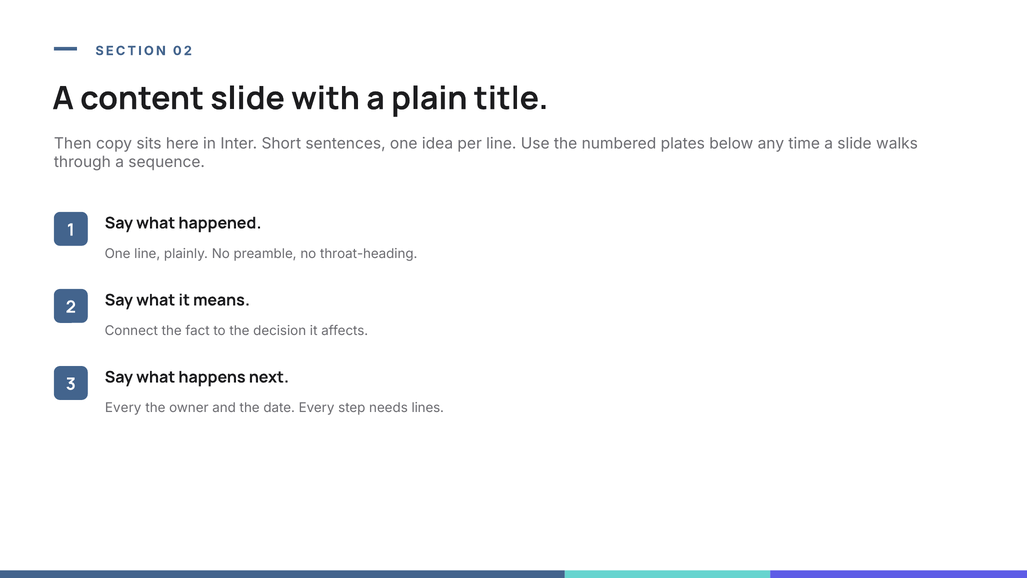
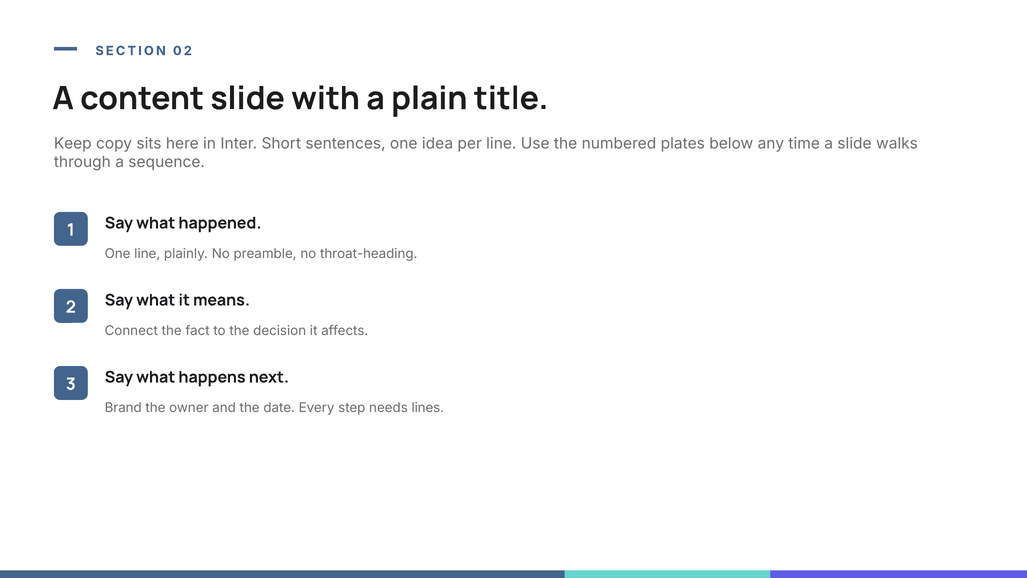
Then: Then -> Keep
Every at (123, 408): Every -> Brand
